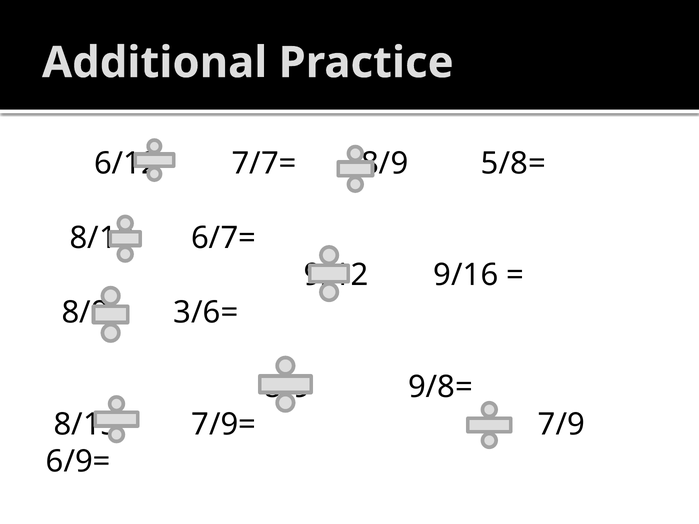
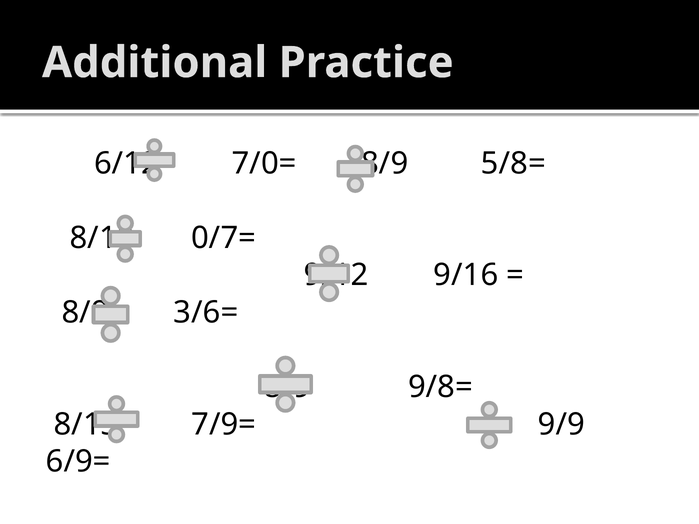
7/7=: 7/7= -> 7/0=
6/7=: 6/7= -> 0/7=
7/9: 7/9 -> 9/9
